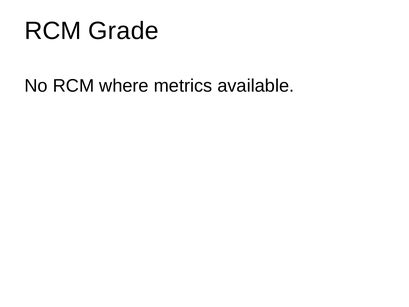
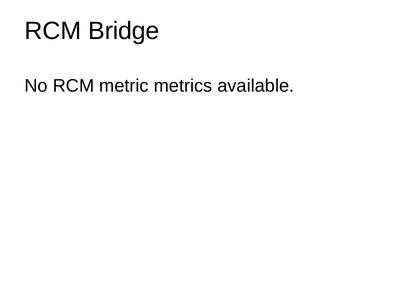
Grade: Grade -> Bridge
where: where -> metric
